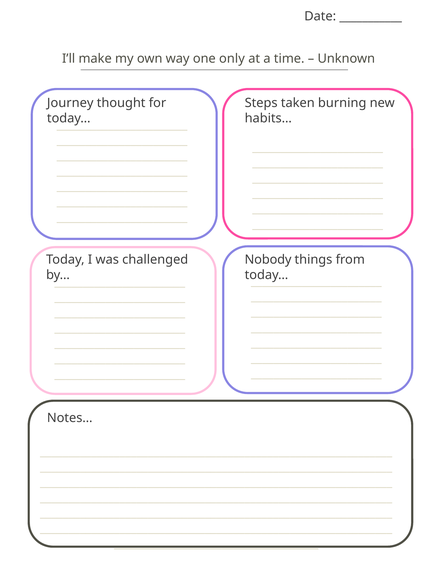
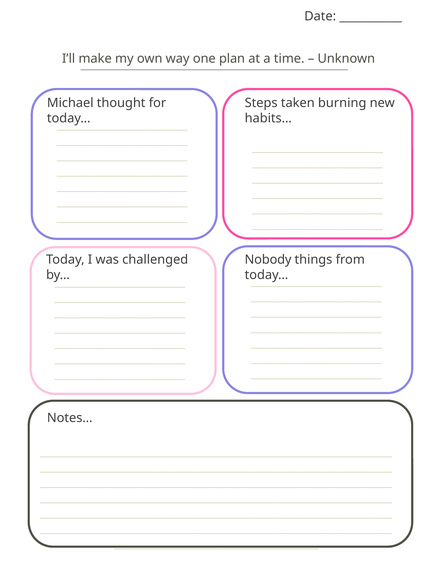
only: only -> plan
Journey: Journey -> Michael
